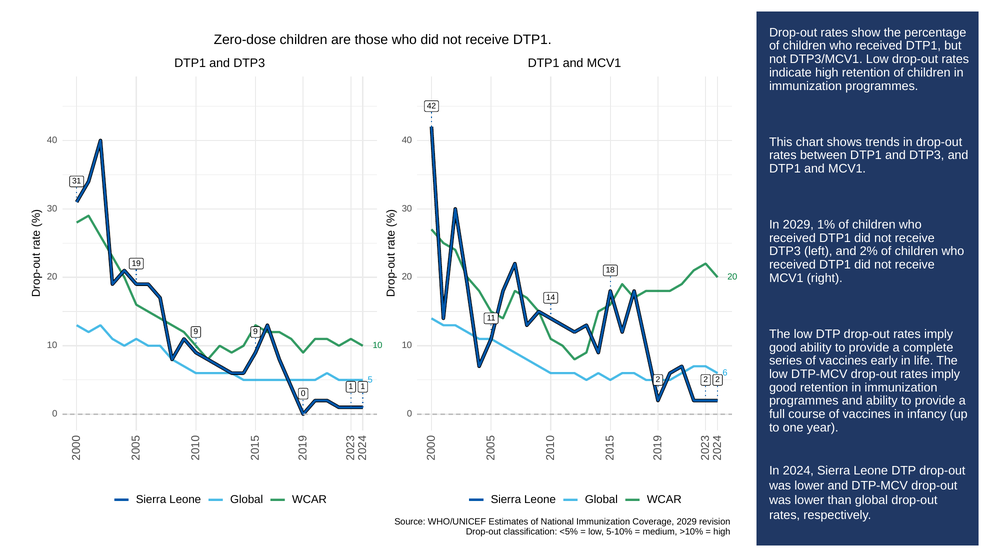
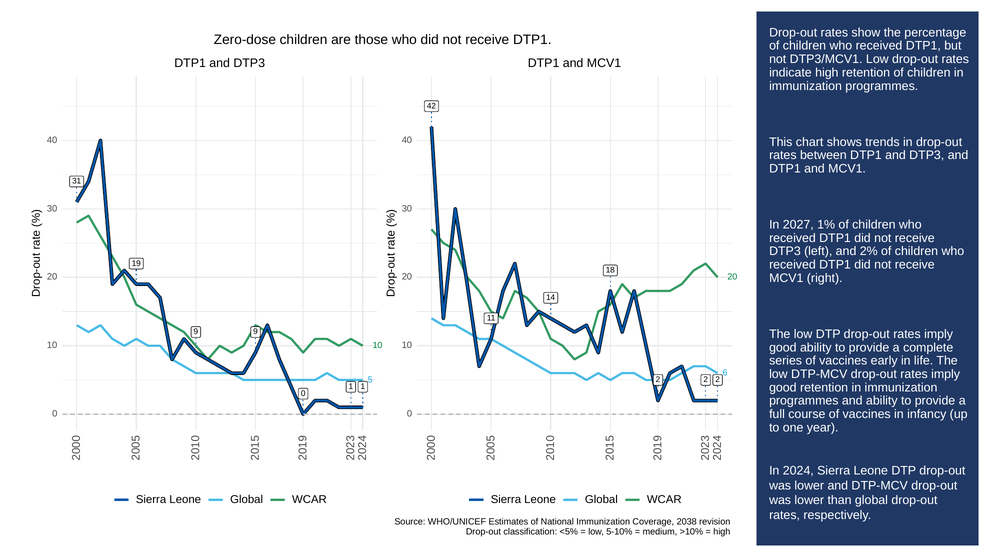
In 2029: 2029 -> 2027
Coverage 2029: 2029 -> 2038
